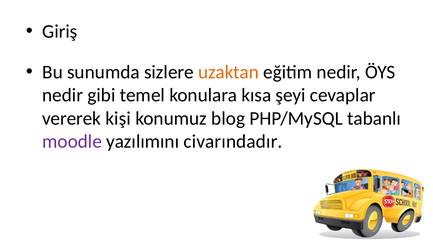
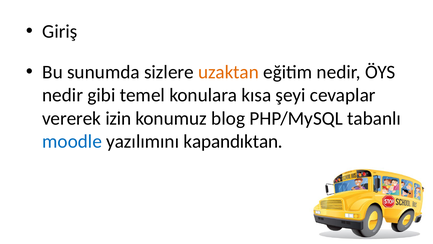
kişi: kişi -> izin
moodle colour: purple -> blue
civarındadır: civarındadır -> kapandıktan
